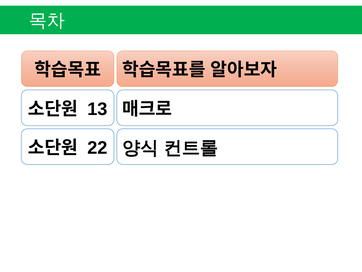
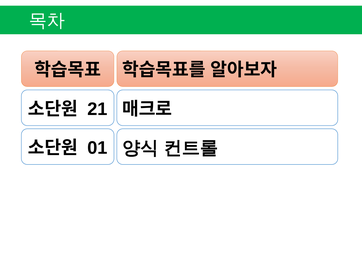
13: 13 -> 21
22: 22 -> 01
